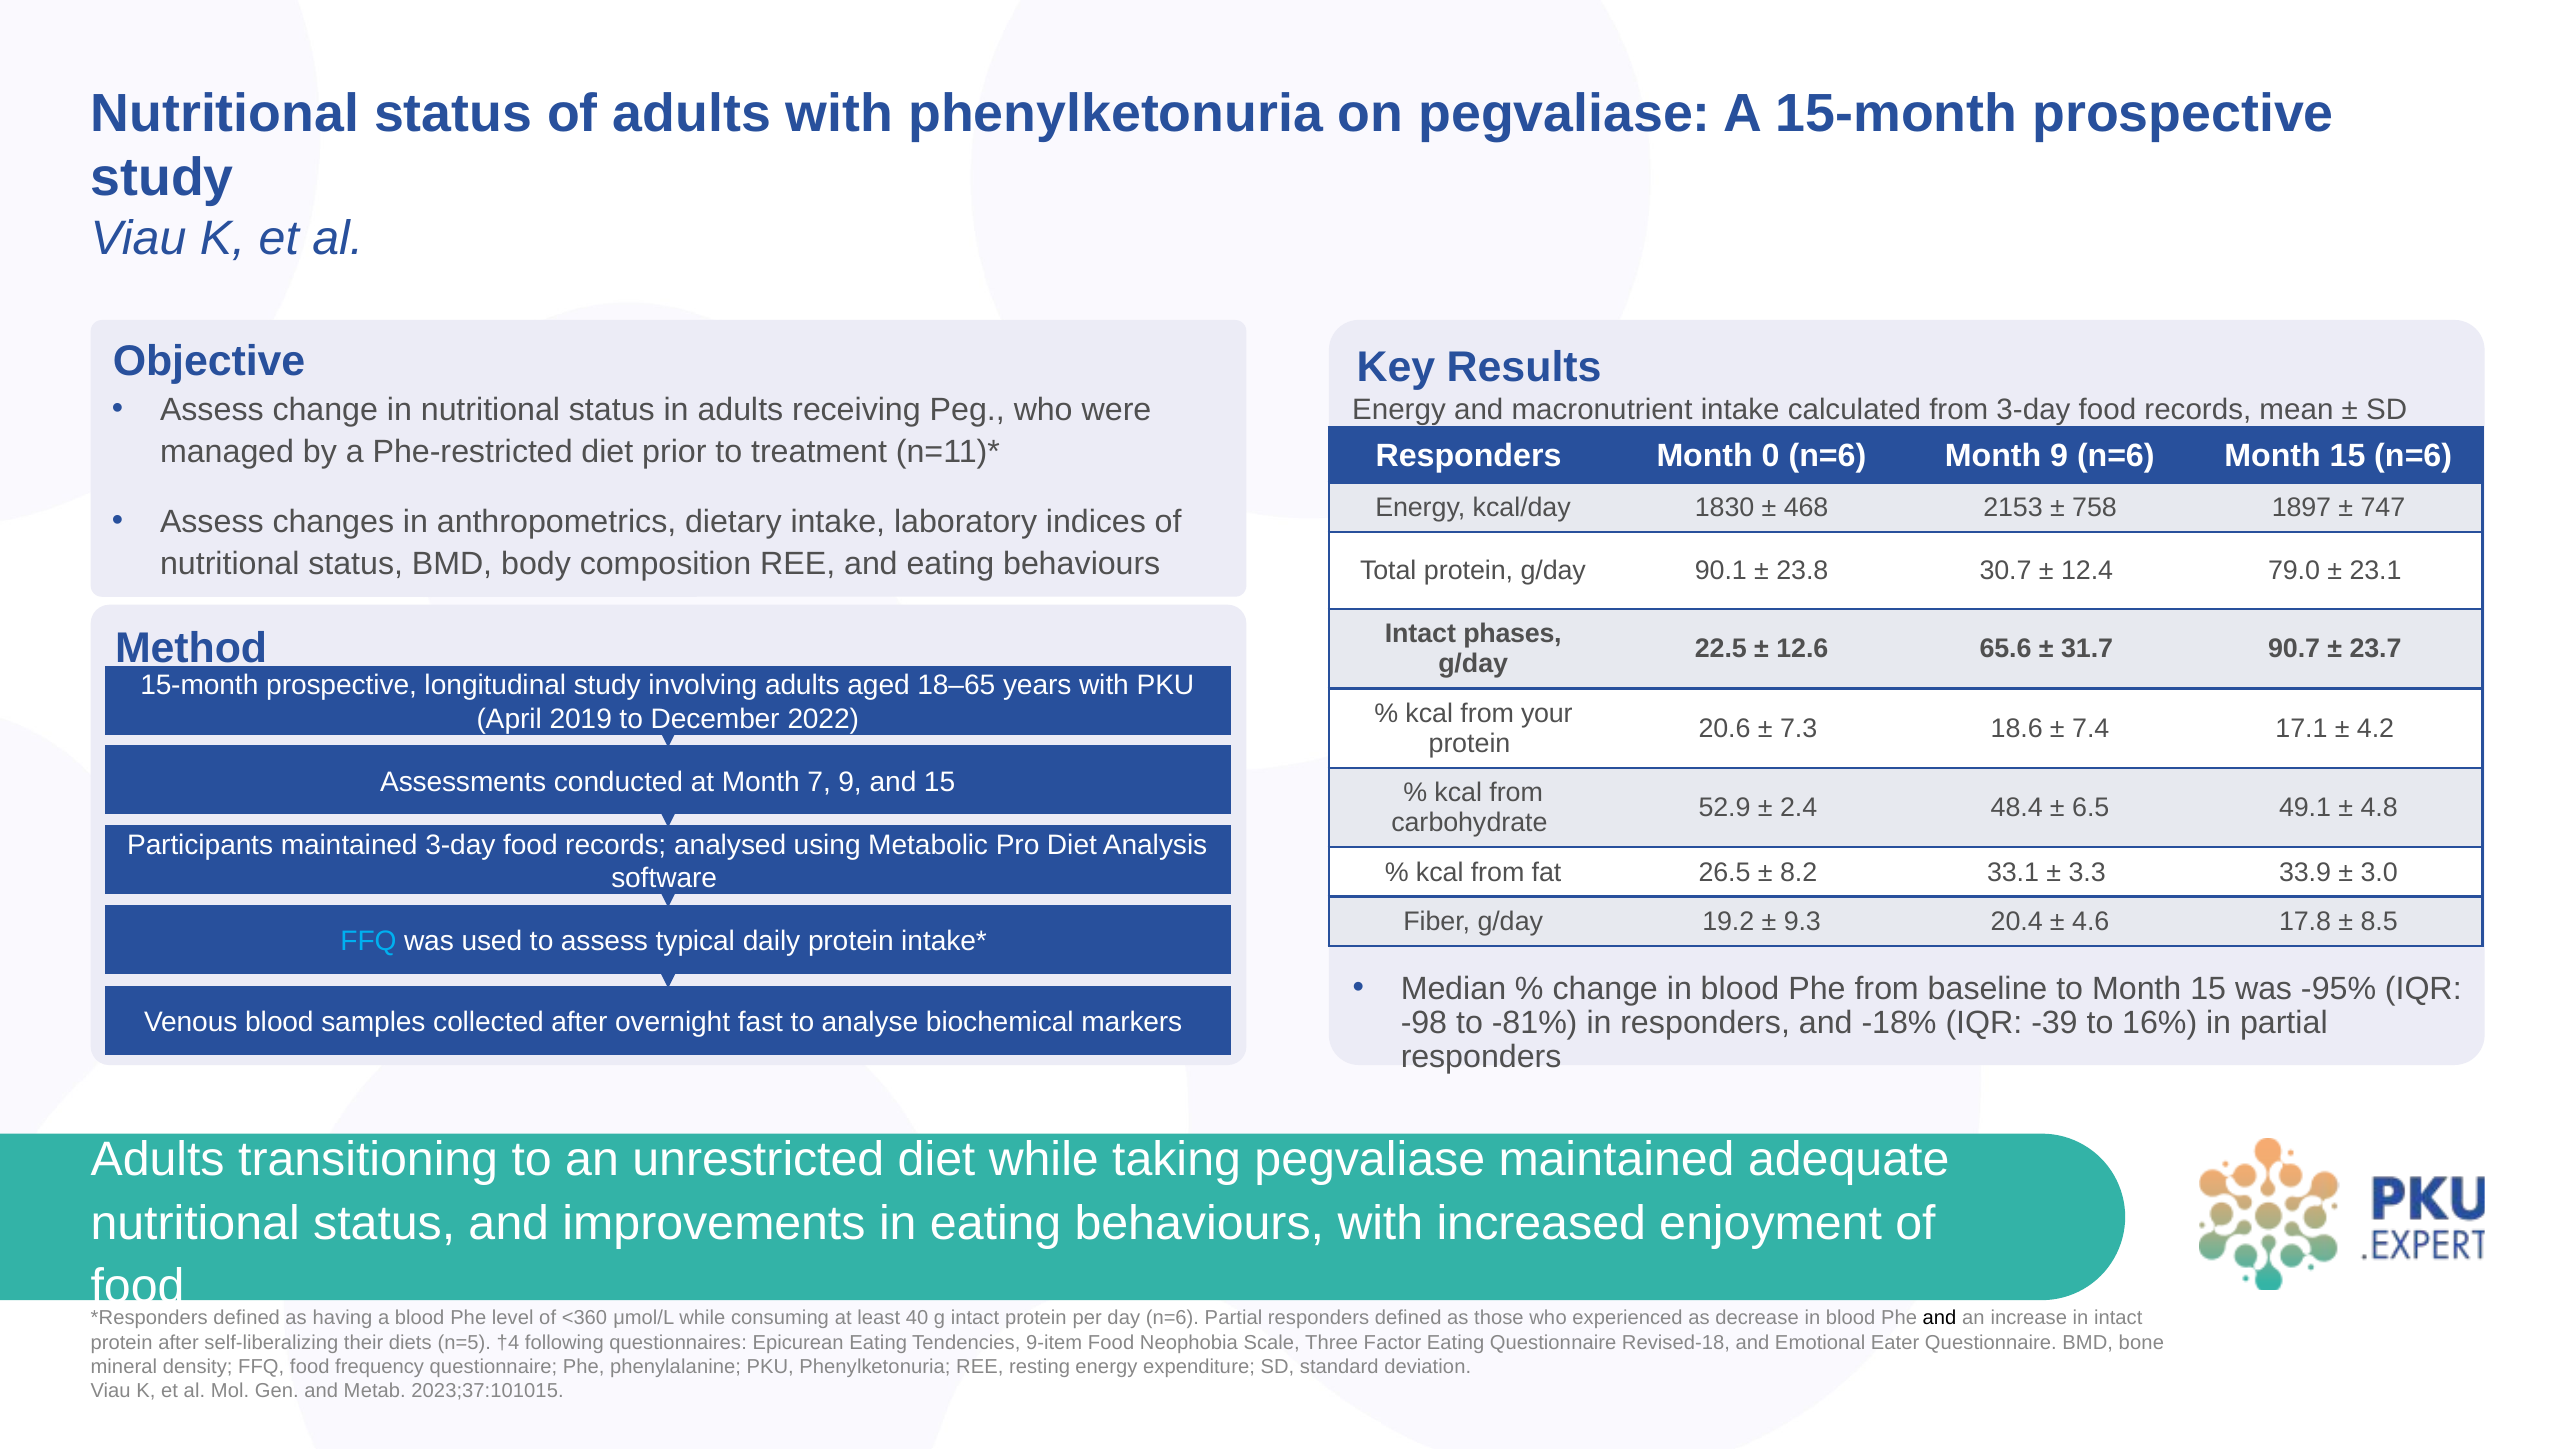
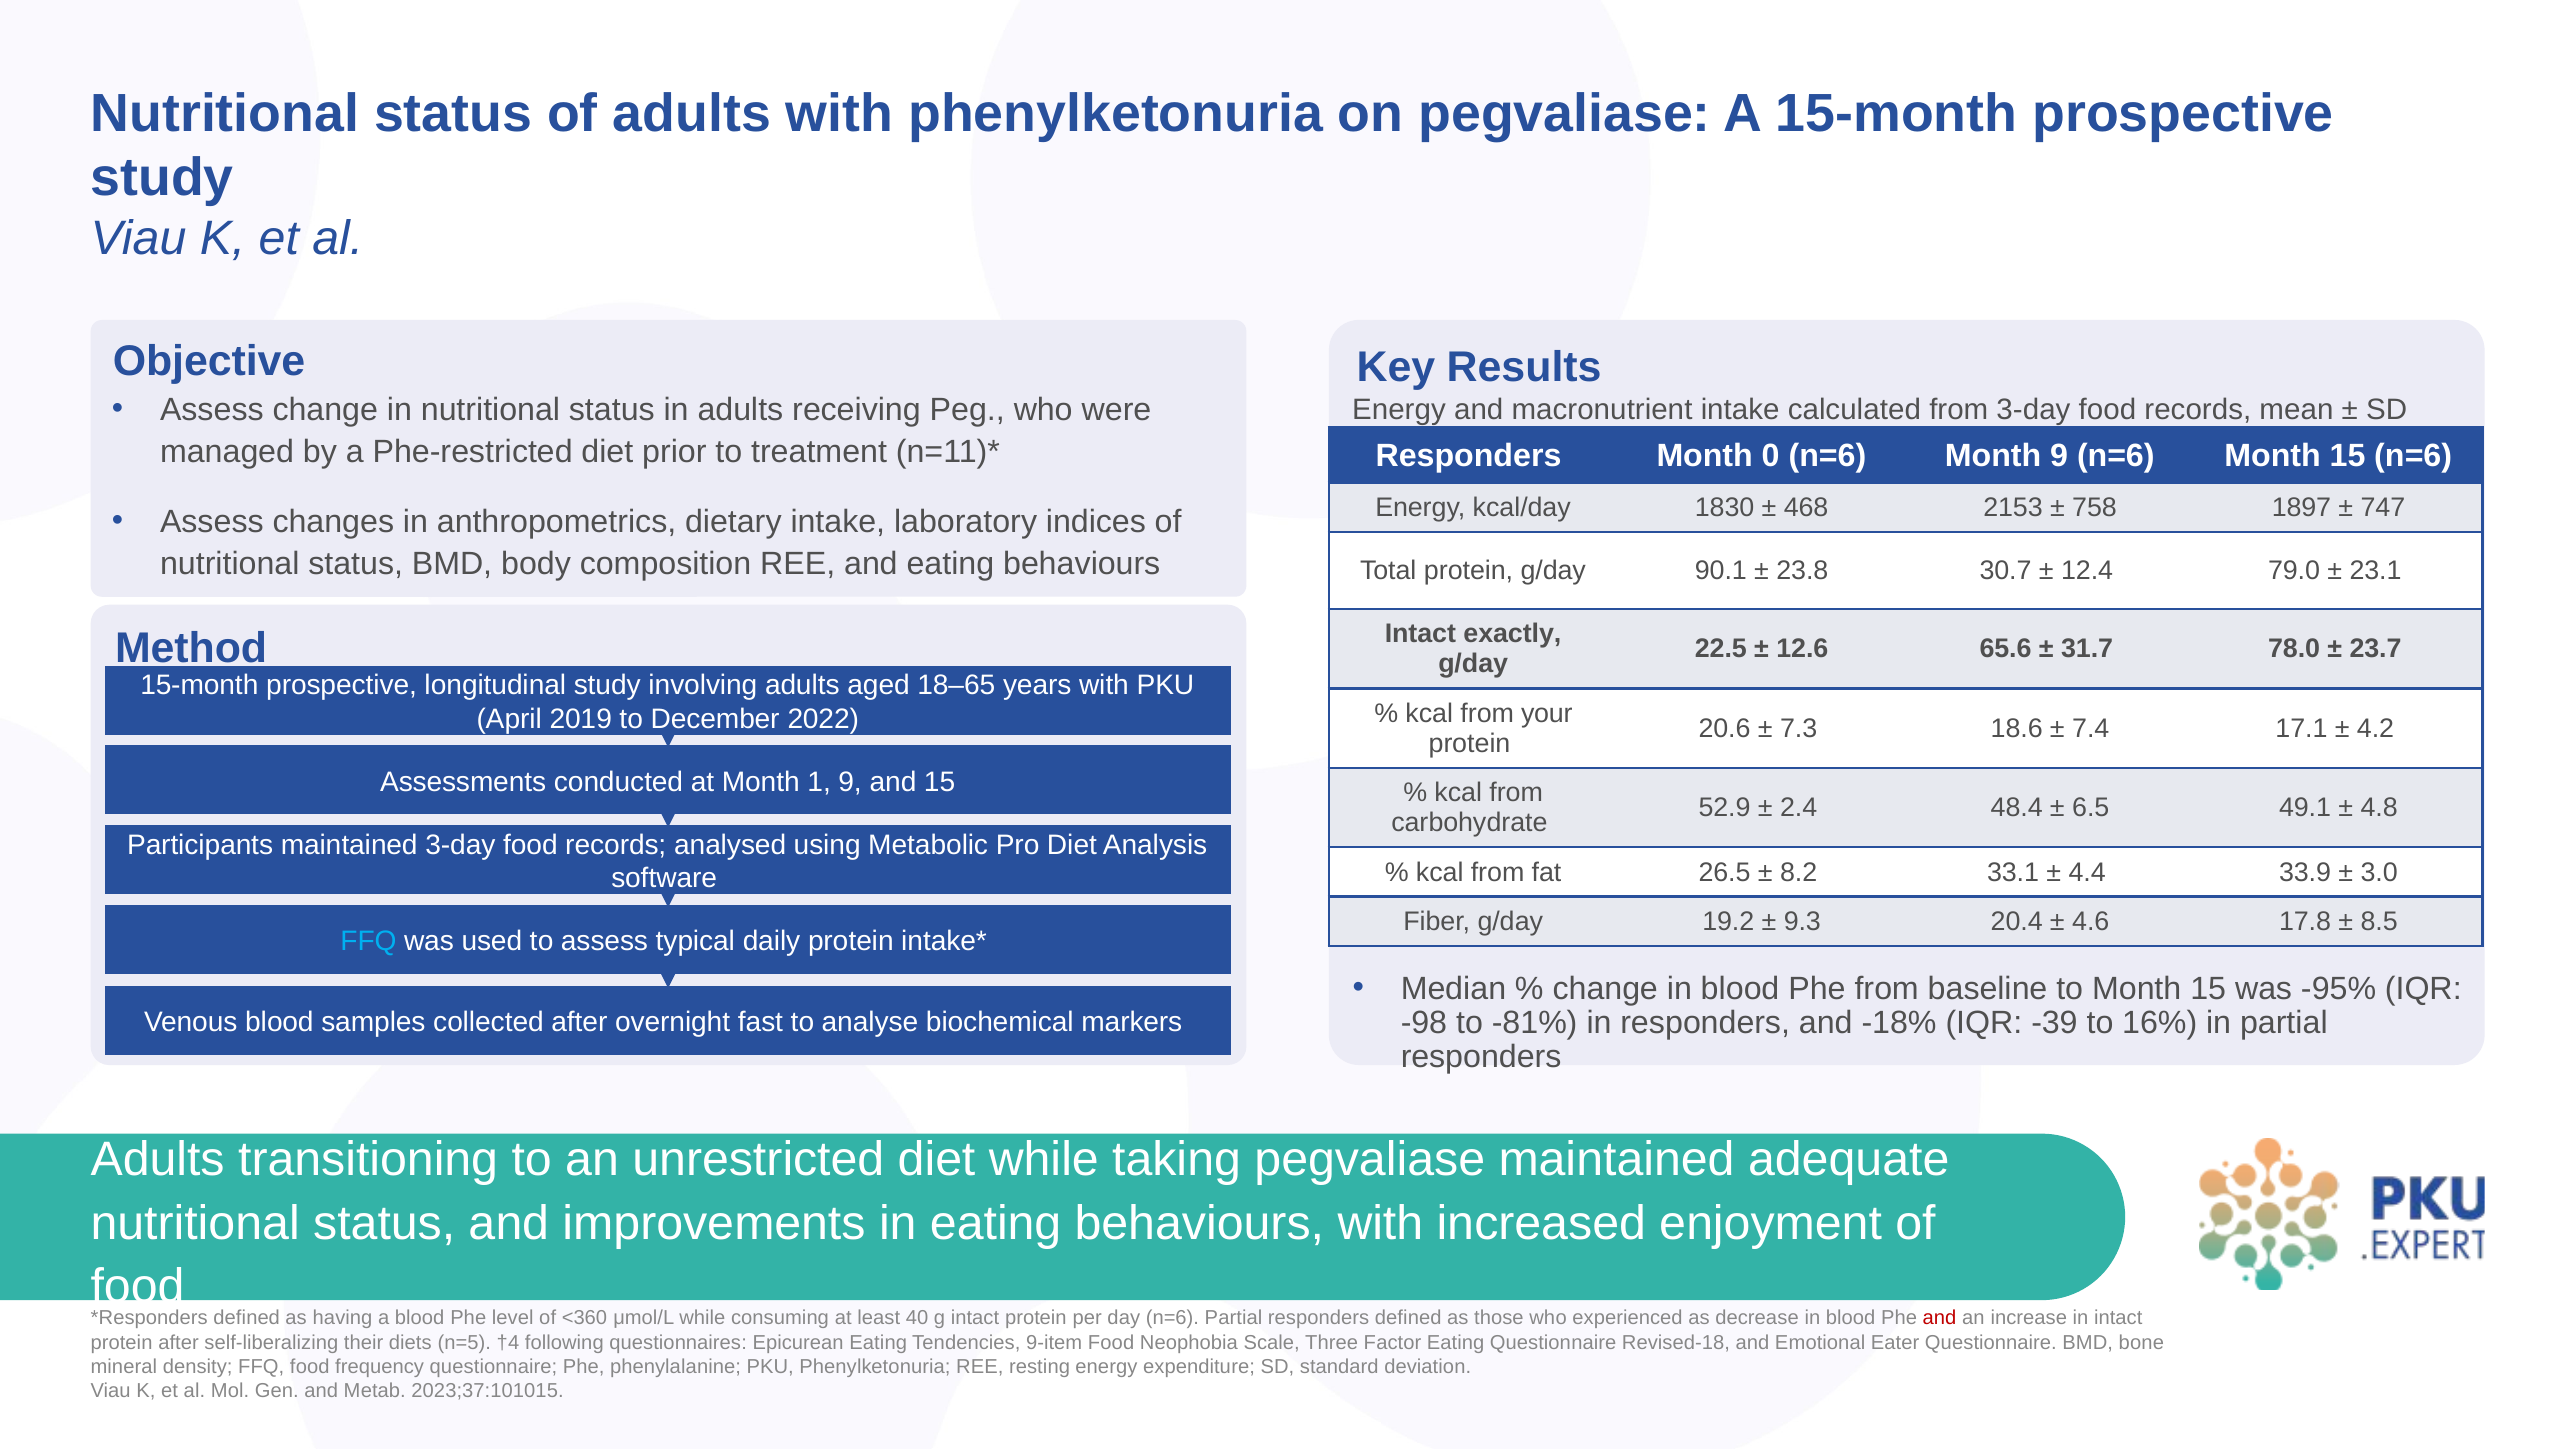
phases: phases -> exactly
90.7: 90.7 -> 78.0
7: 7 -> 1
3.3: 3.3 -> 4.4
and at (1939, 1318) colour: black -> red
